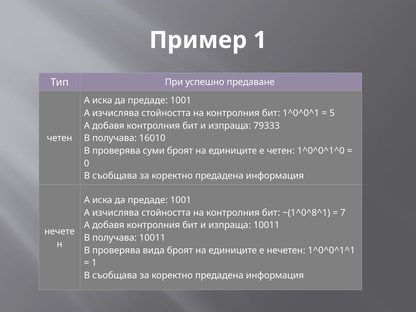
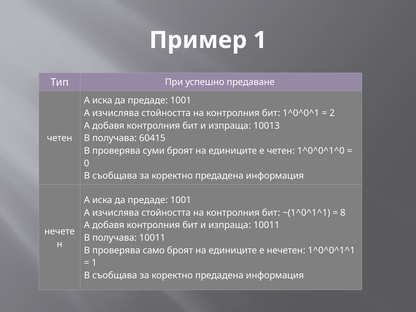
5: 5 -> 2
79333: 79333 -> 10013
16010: 16010 -> 60415
~(1^0^8^1: ~(1^0^8^1 -> ~(1^0^1^1
7: 7 -> 8
вида: вида -> само
